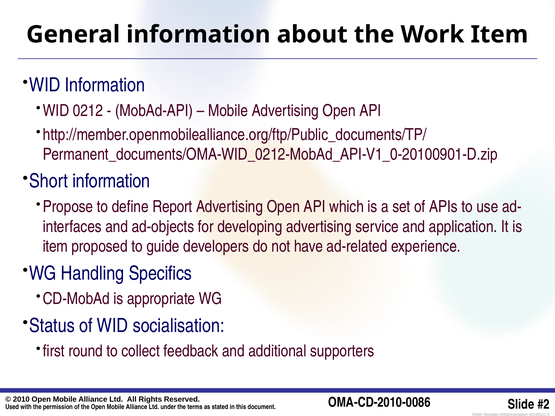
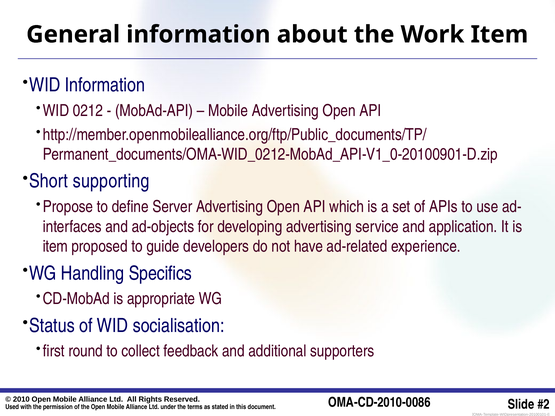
Short information: information -> supporting
Report: Report -> Server
